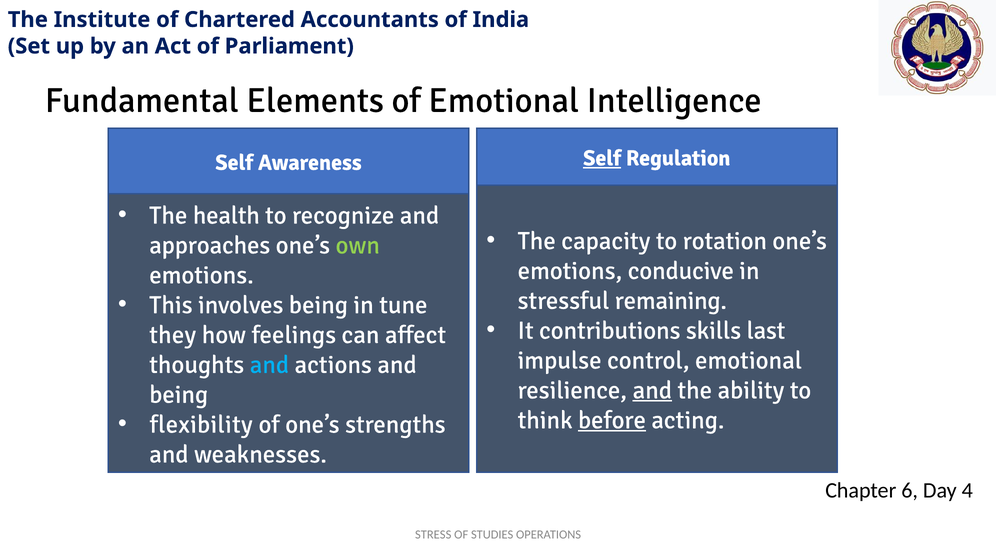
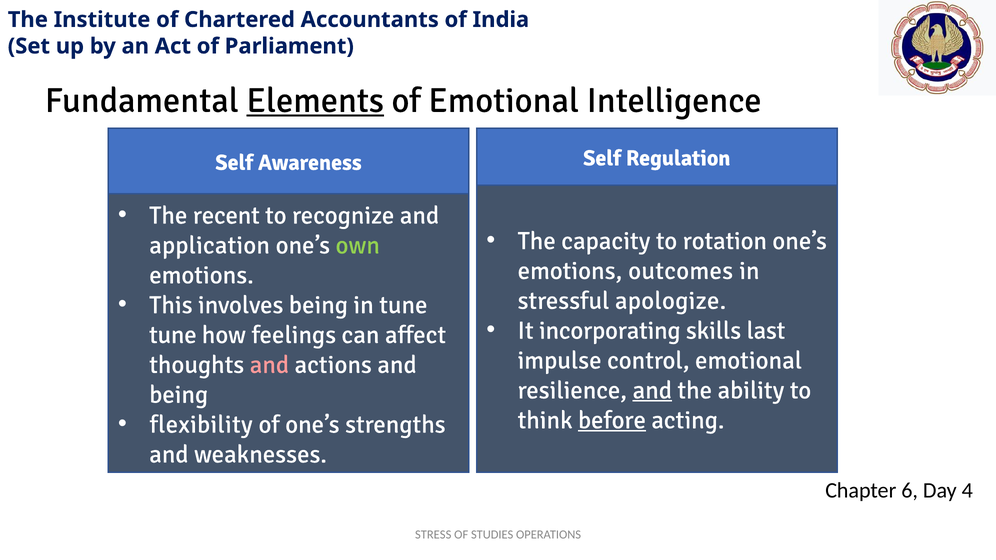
Elements underline: none -> present
Self at (602, 158) underline: present -> none
health: health -> recent
approaches: approaches -> application
conducive: conducive -> outcomes
remaining: remaining -> apologize
contributions: contributions -> incorporating
they at (173, 335): they -> tune
and at (269, 365) colour: light blue -> pink
